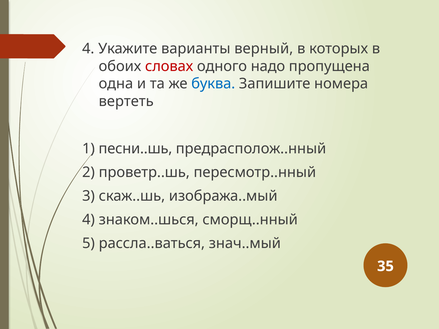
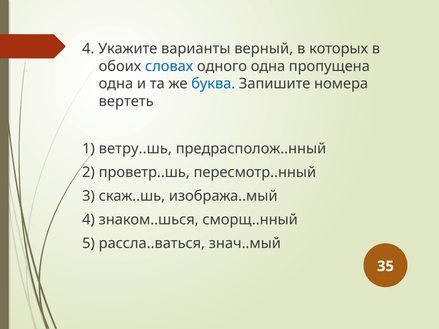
словах colour: red -> blue
одного надо: надо -> одна
песни..шь: песни..шь -> ветру..шь
